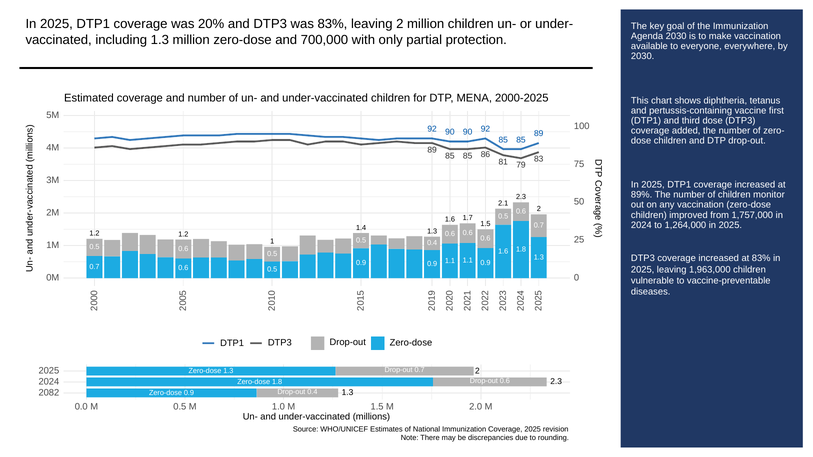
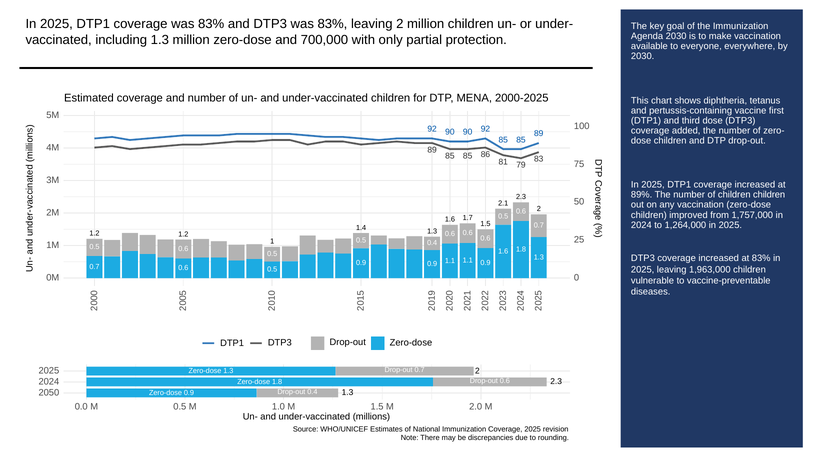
coverage was 20%: 20% -> 83%
children monitor: monitor -> children
2082: 2082 -> 2050
